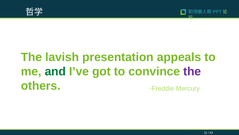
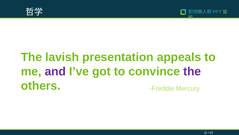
and colour: green -> purple
